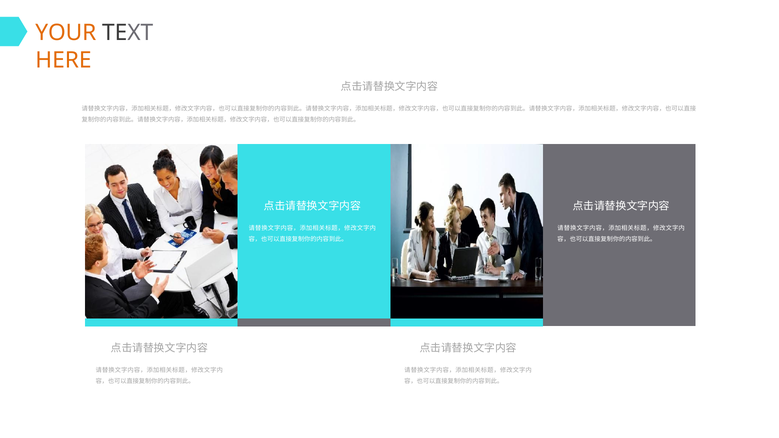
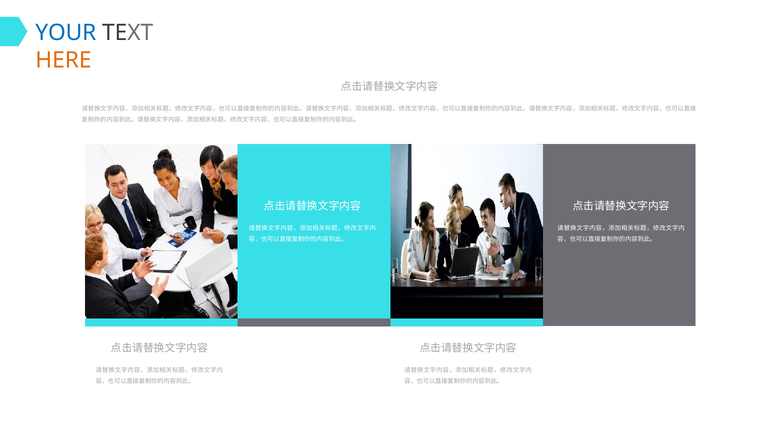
YOUR colour: orange -> blue
